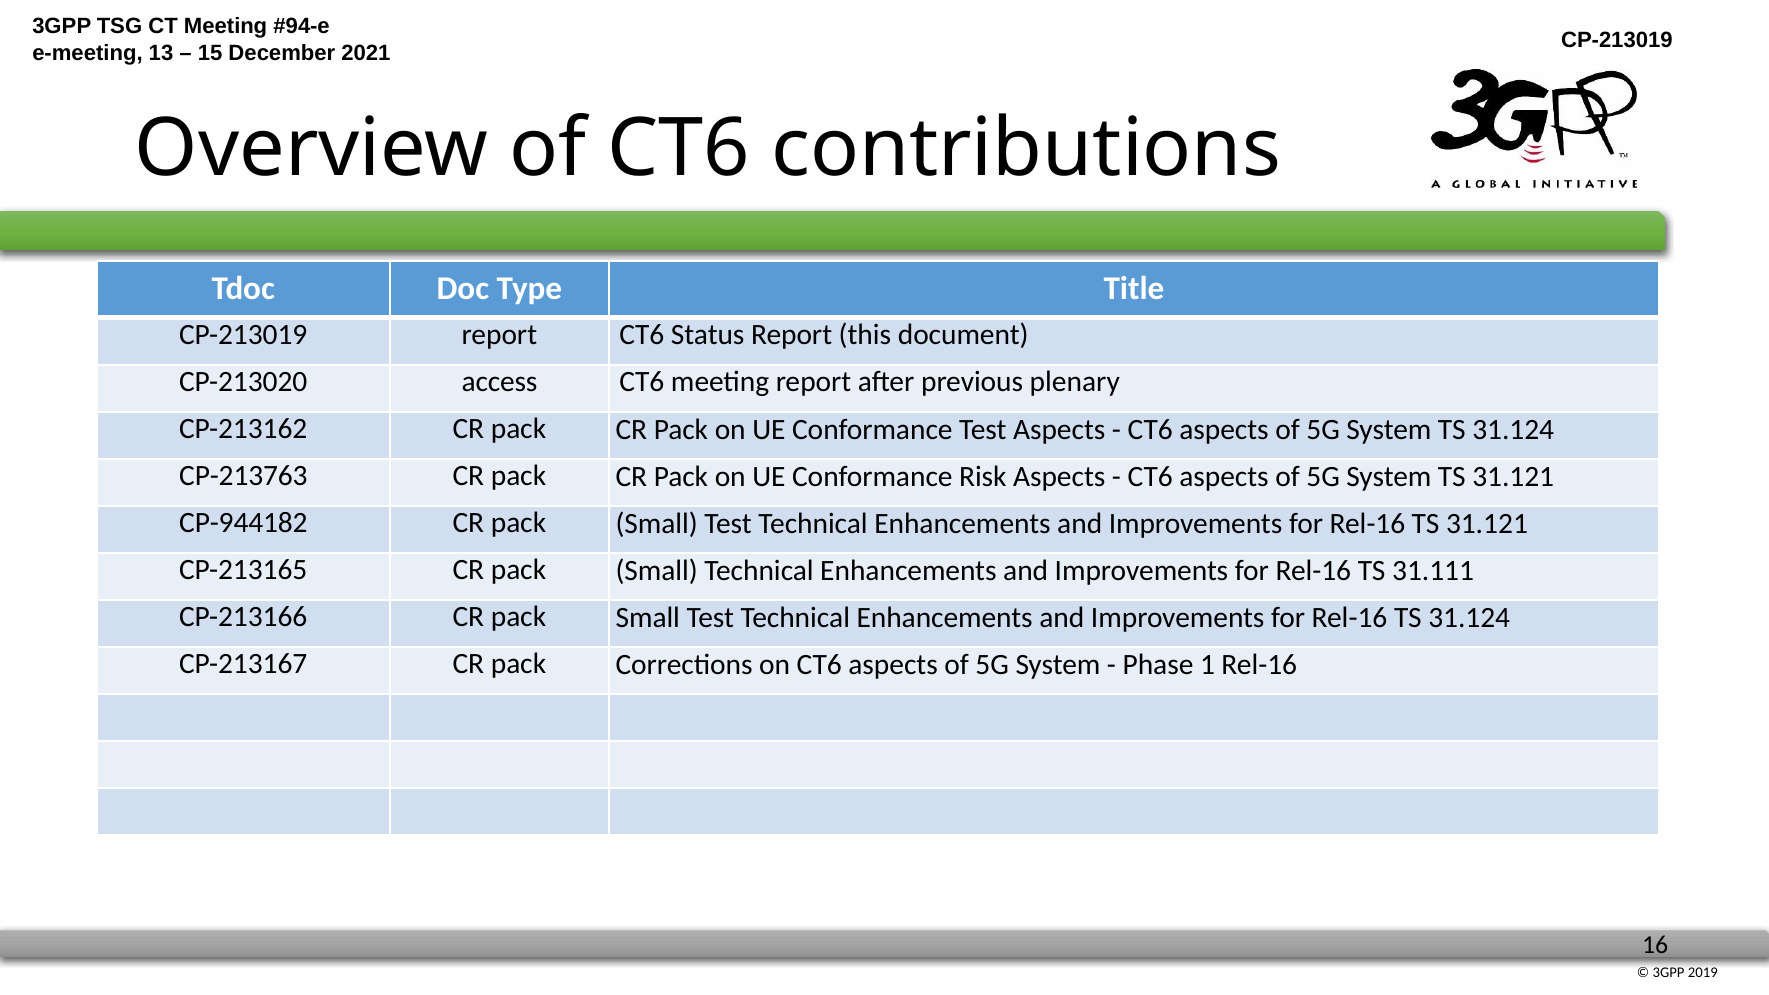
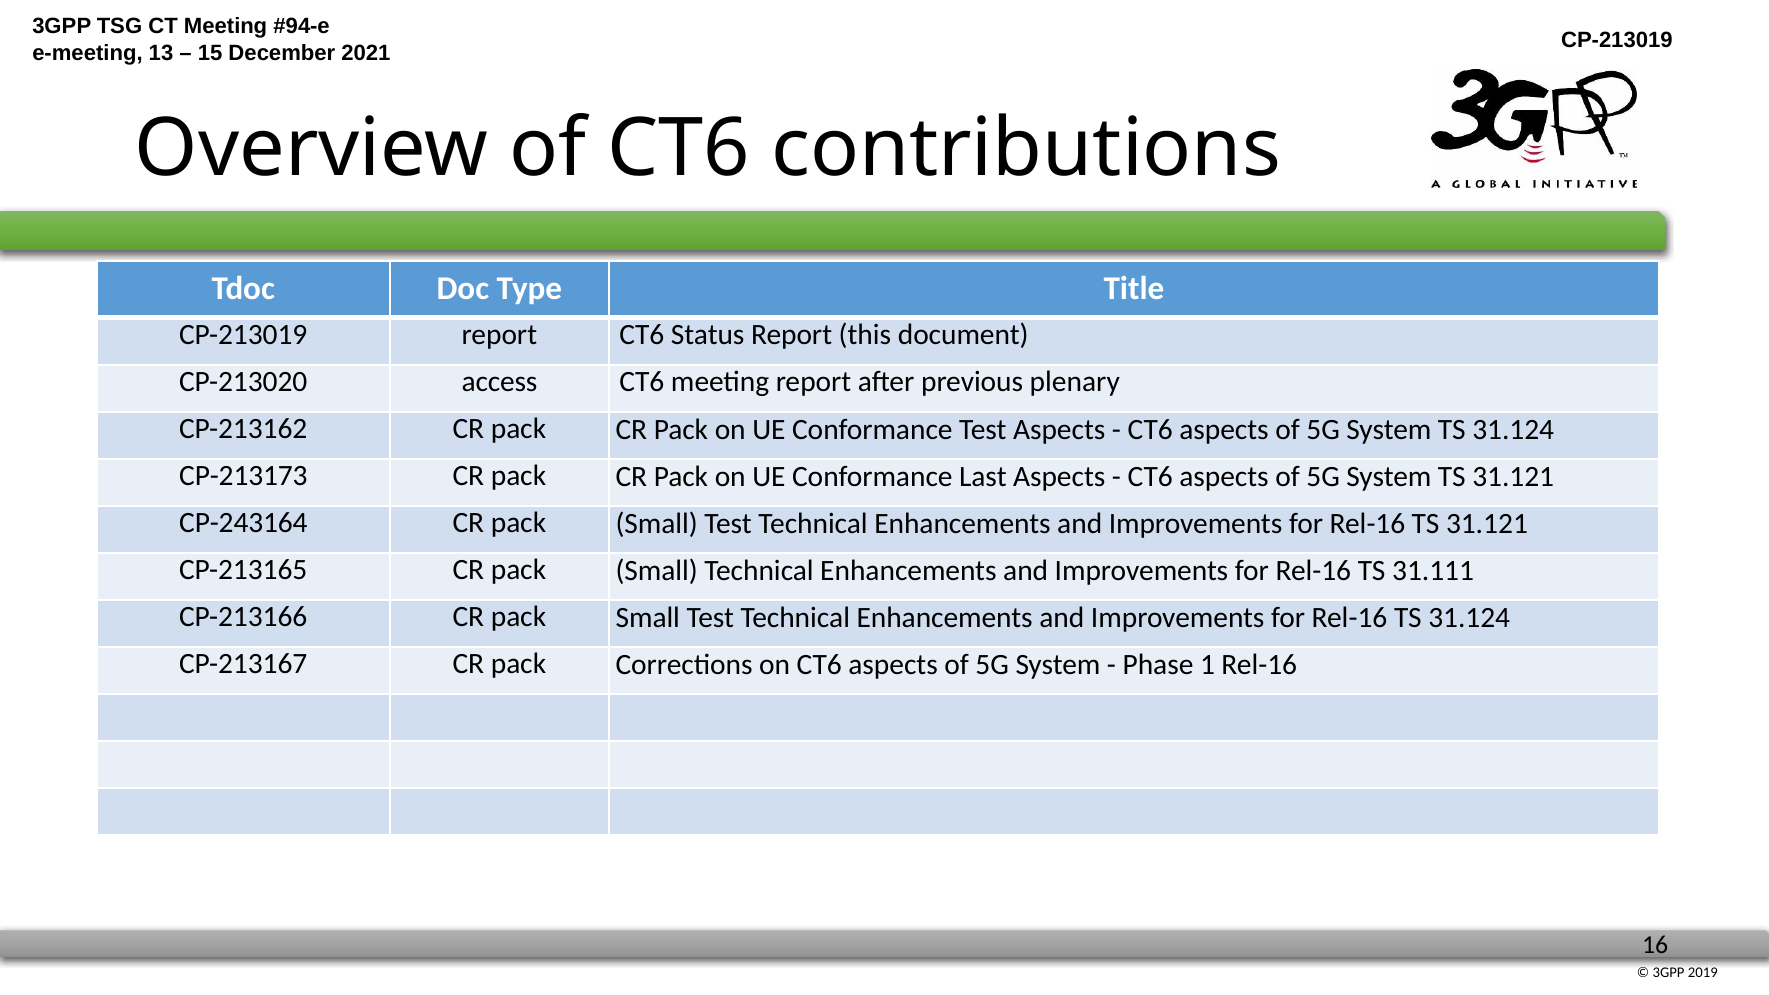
CP-213763: CP-213763 -> CP-213173
Risk: Risk -> Last
CP-944182: CP-944182 -> CP-243164
